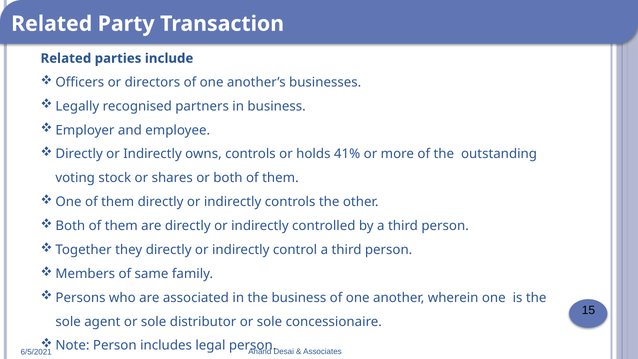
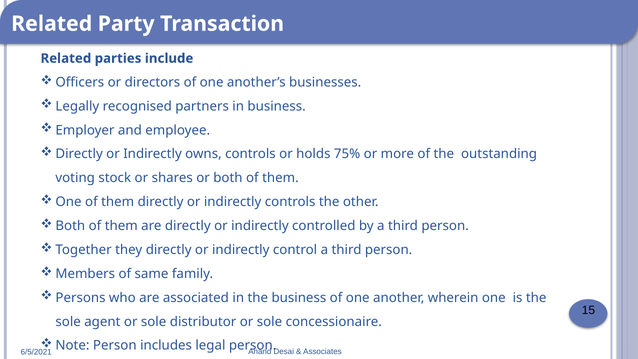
41%: 41% -> 75%
